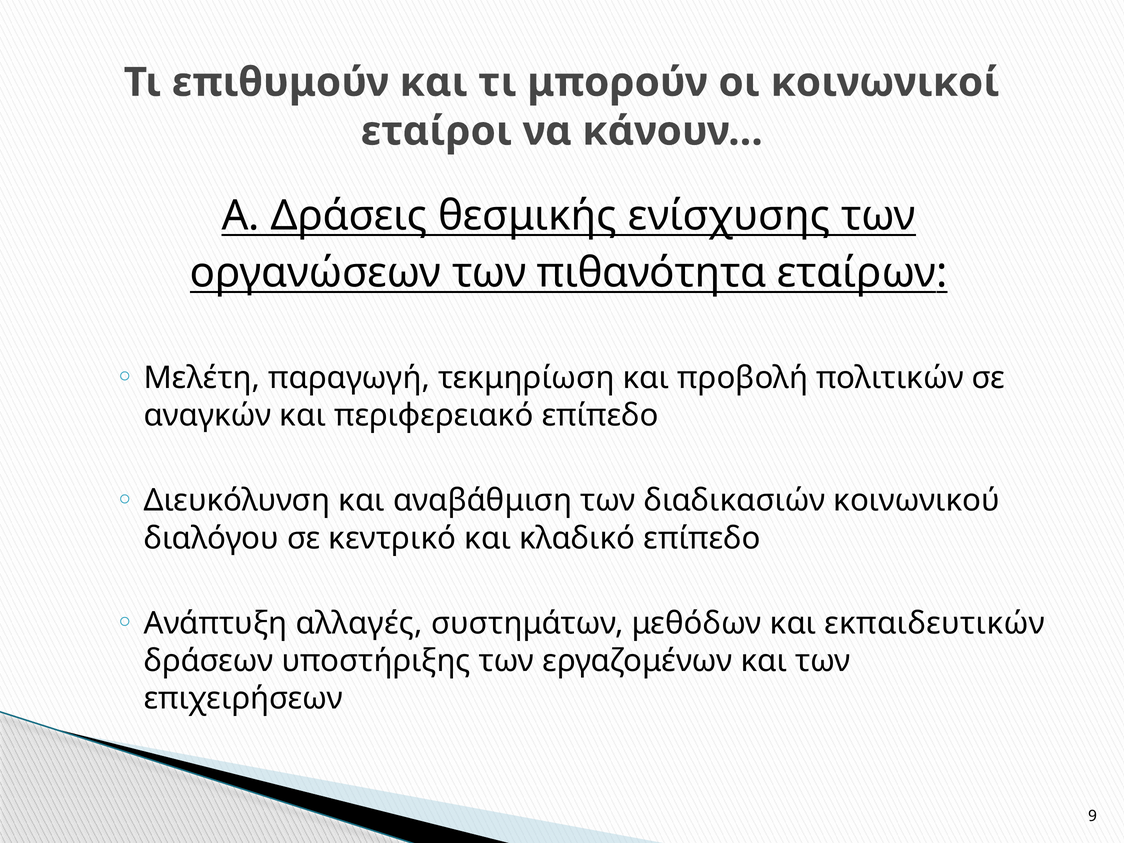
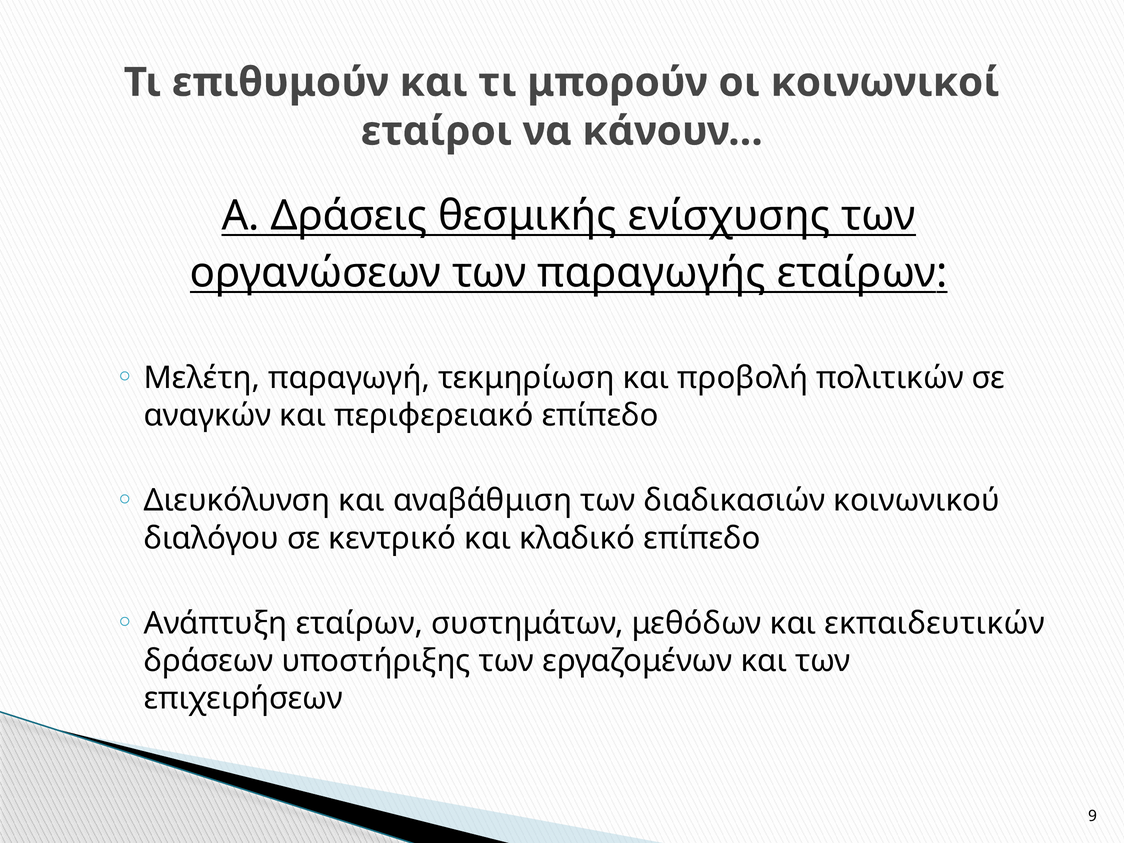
πιθανότητα: πιθανότητα -> παραγωγής
Ανάπτυξη αλλαγές: αλλαγές -> εταίρων
